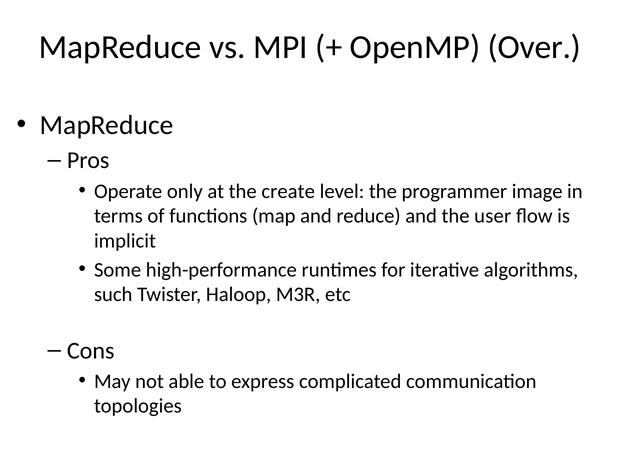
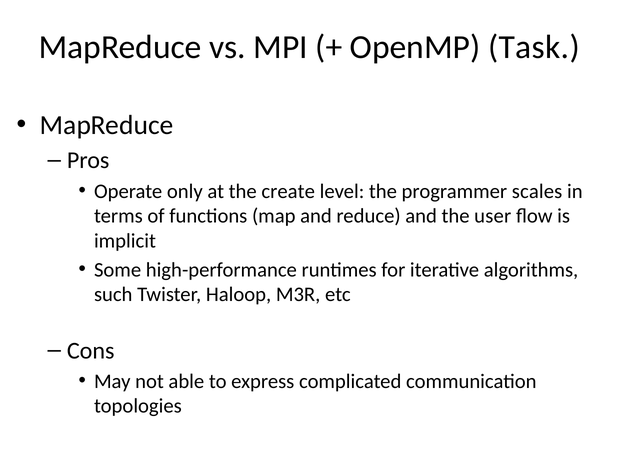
Over: Over -> Task
image: image -> scales
